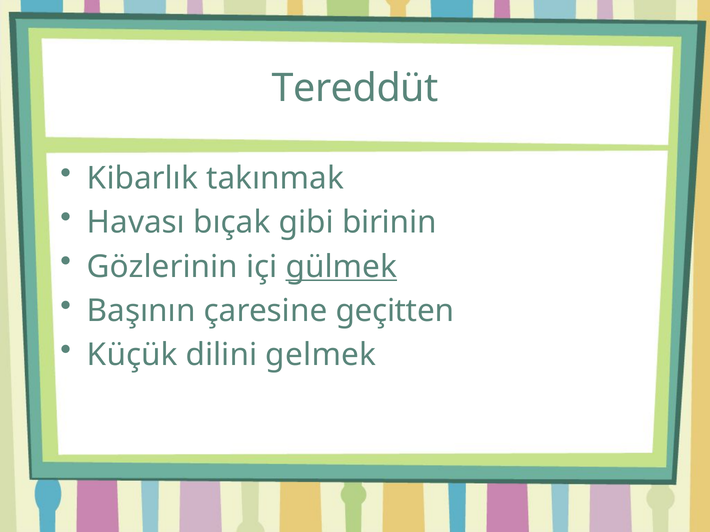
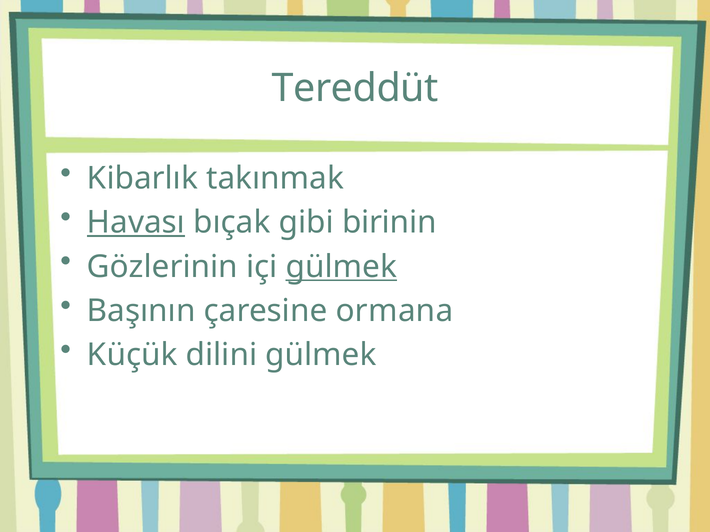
Havası underline: none -> present
geçitten: geçitten -> ormana
dilini gelmek: gelmek -> gülmek
